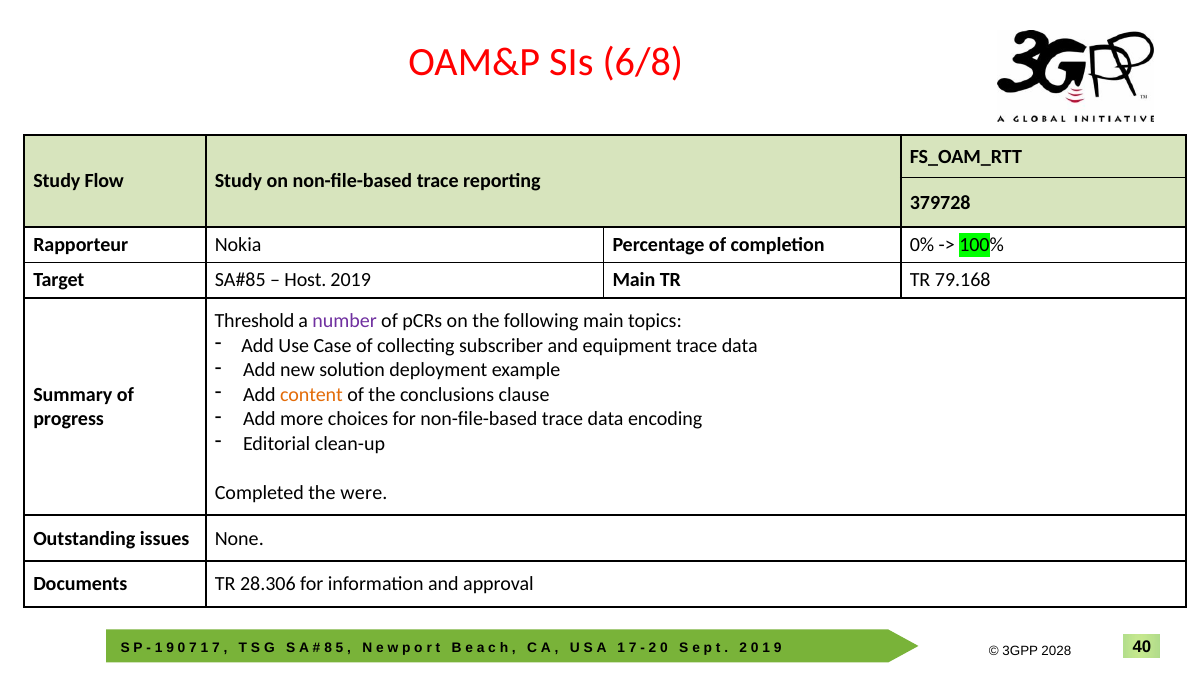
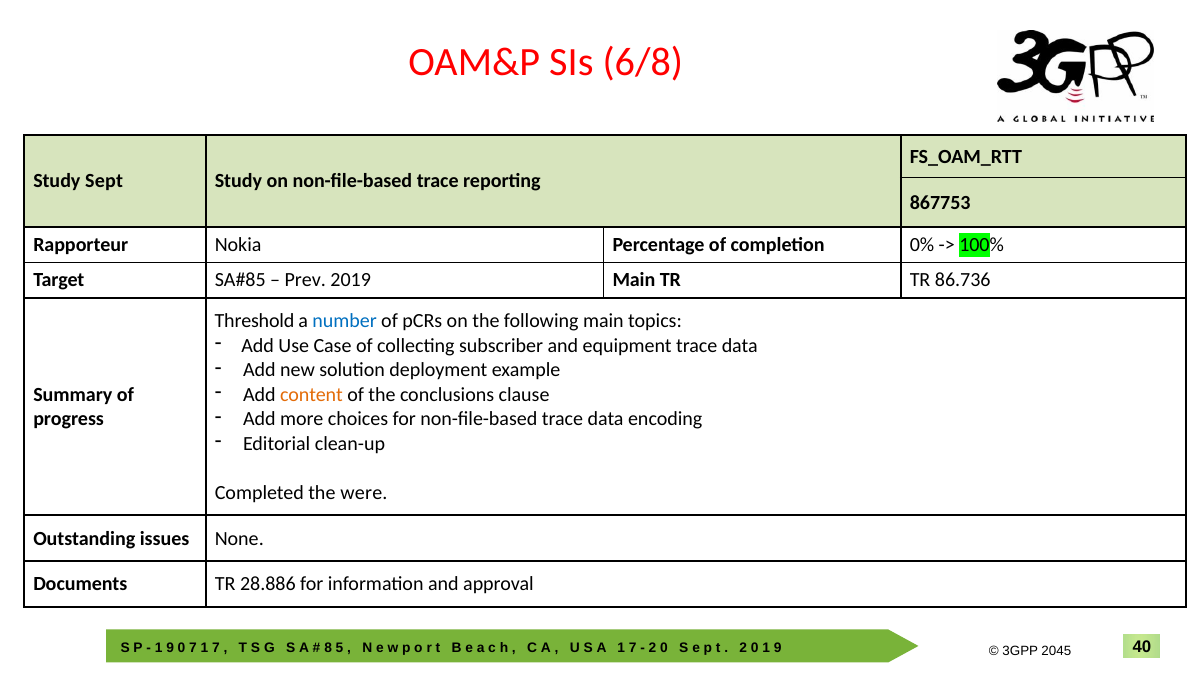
Flow: Flow -> Sept
379728: 379728 -> 867753
Host: Host -> Prev
79.168: 79.168 -> 86.736
number colour: purple -> blue
28.306: 28.306 -> 28.886
2028: 2028 -> 2045
